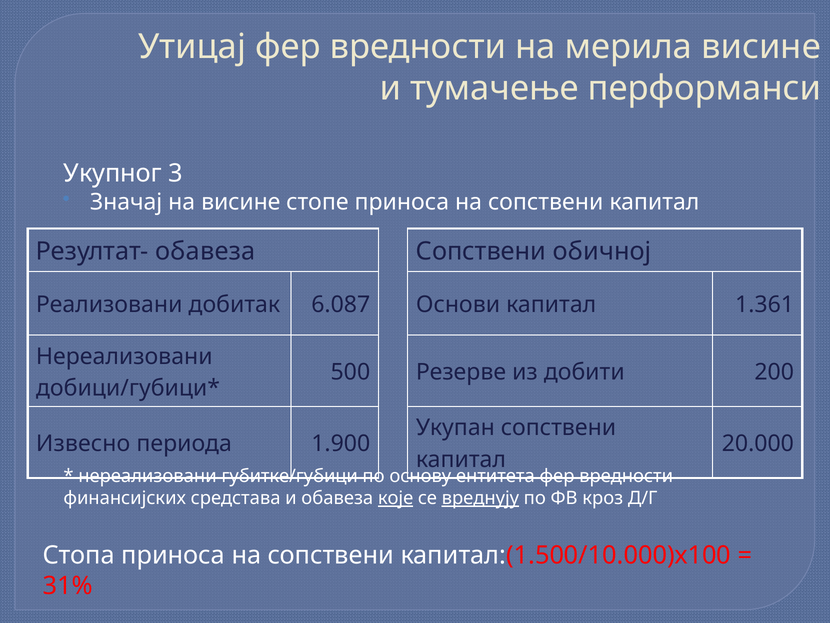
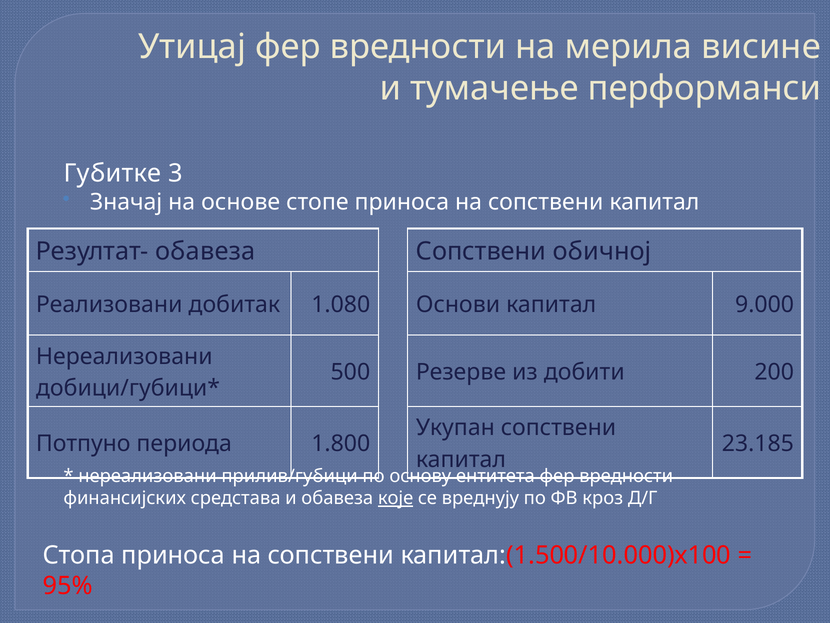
Укупног: Укупног -> Губитке
висине: висине -> основе
6.087: 6.087 -> 1.080
1.361: 1.361 -> 9.000
Извесно: Извесно -> Потпуно
1.900: 1.900 -> 1.800
20.000: 20.000 -> 23.185
губитке/губици: губитке/губици -> прилив/губици
вреднују underline: present -> none
31%: 31% -> 95%
